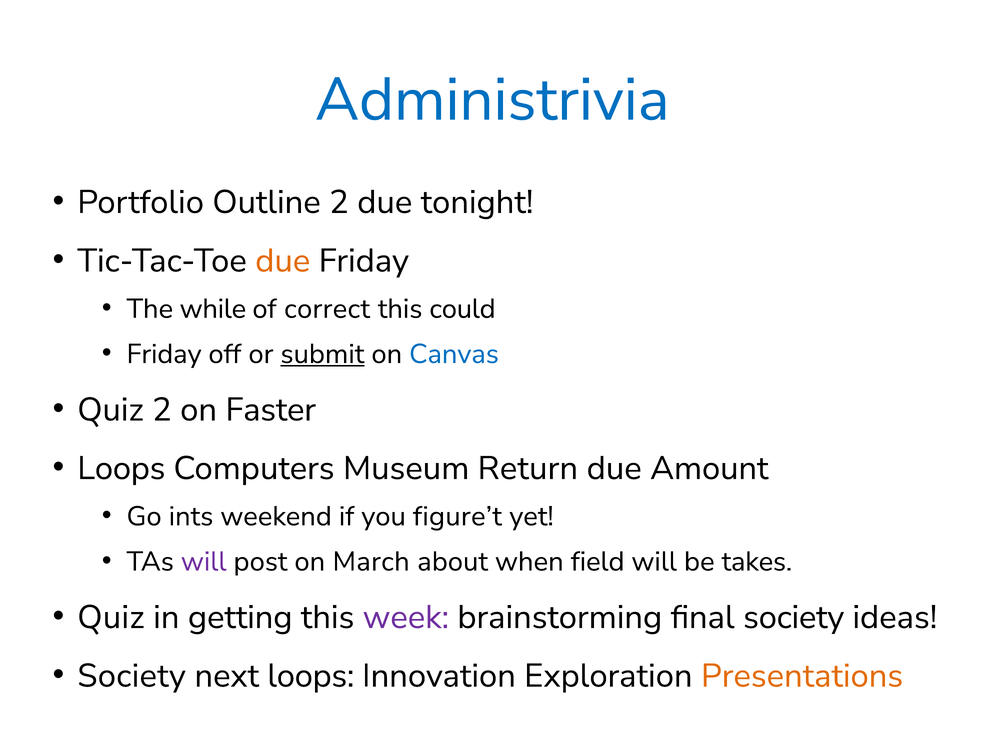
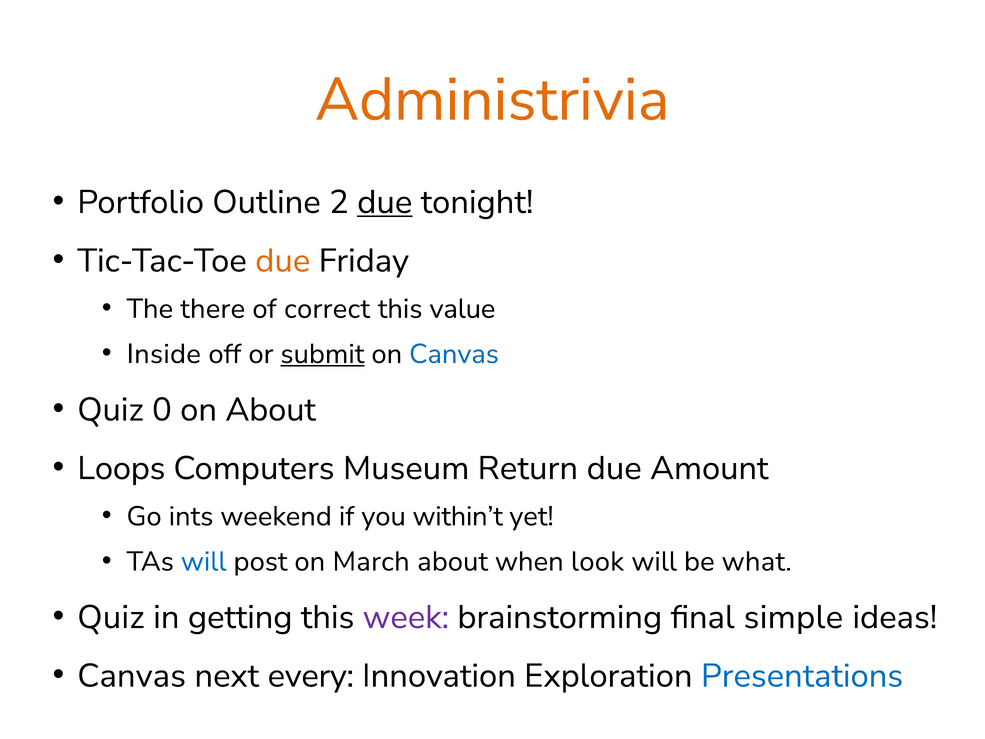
Administrivia colour: blue -> orange
due at (385, 202) underline: none -> present
while: while -> there
could: could -> value
Friday at (164, 354): Friday -> Inside
Quiz 2: 2 -> 0
on Faster: Faster -> About
figure’t: figure’t -> within’t
will at (204, 561) colour: purple -> blue
field: field -> look
takes: takes -> what
final society: society -> simple
Society at (132, 676): Society -> Canvas
next loops: loops -> every
Presentations colour: orange -> blue
